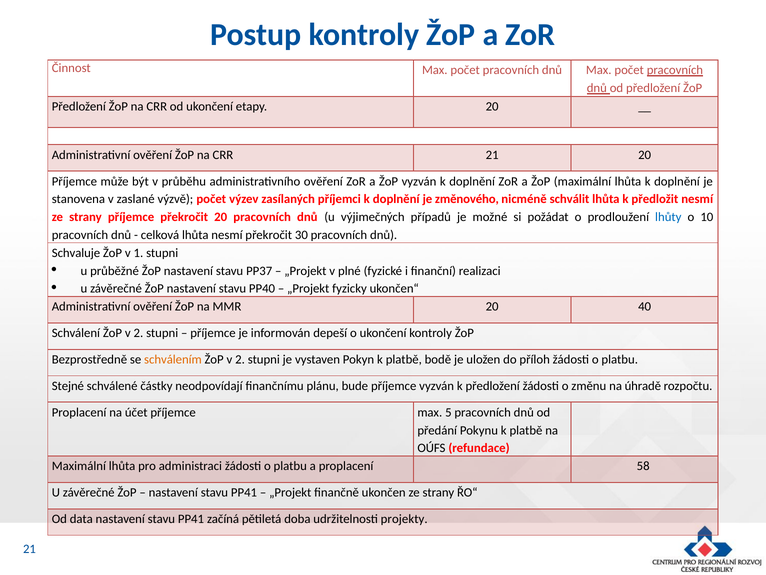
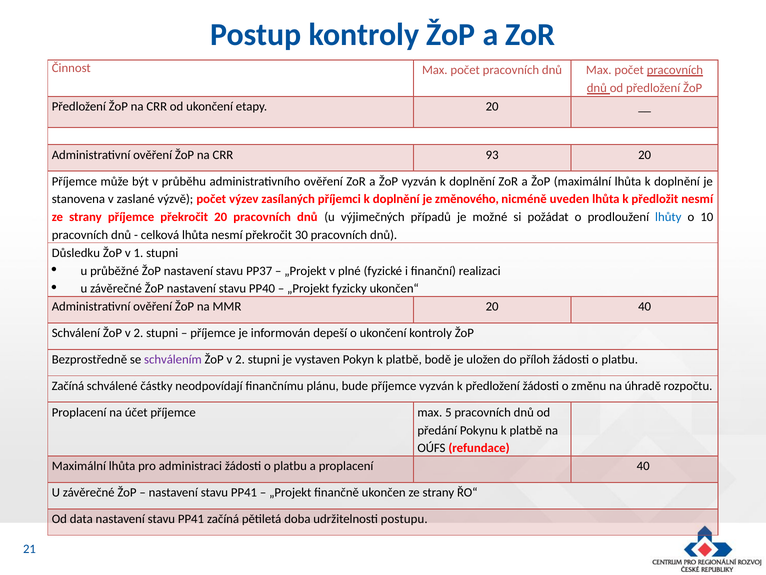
CRR 21: 21 -> 93
schválit: schválit -> uveden
Schvaluje: Schvaluje -> Důsledku
schválením colour: orange -> purple
Stejné at (68, 386): Stejné -> Začíná
proplacení 58: 58 -> 40
projekty: projekty -> postupu
